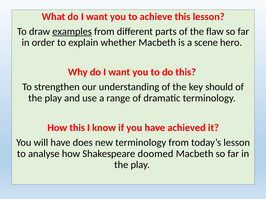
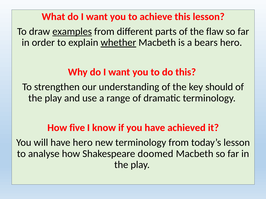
whether underline: none -> present
scene: scene -> bears
How this: this -> five
have does: does -> hero
